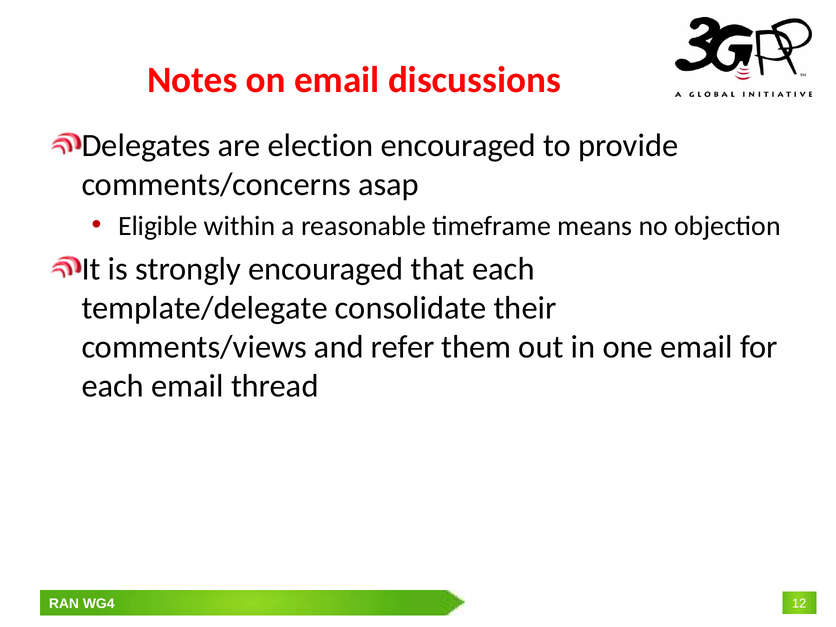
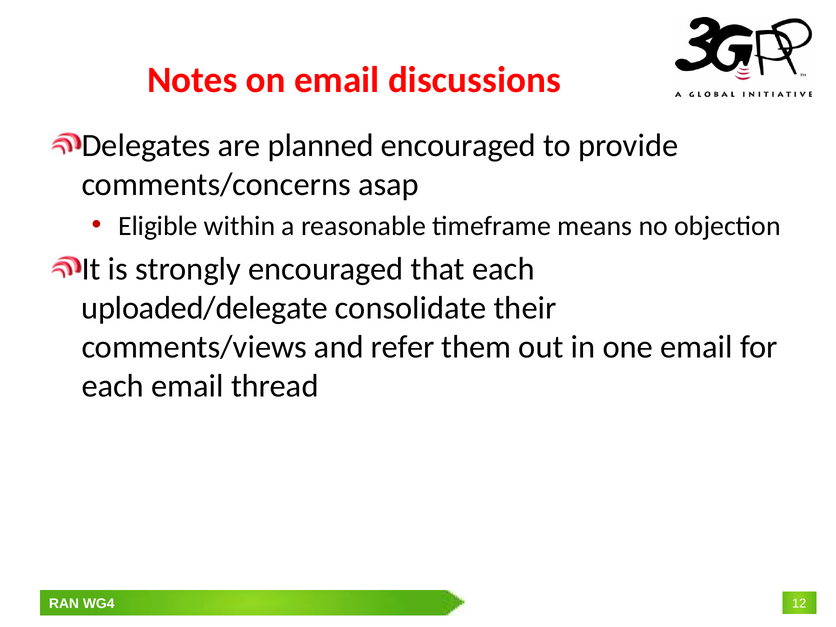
election: election -> planned
template/delegate: template/delegate -> uploaded/delegate
